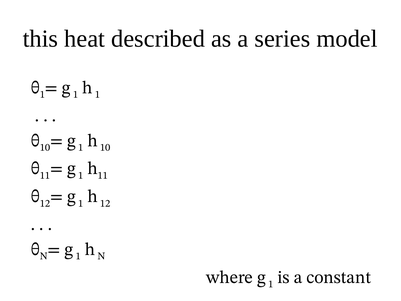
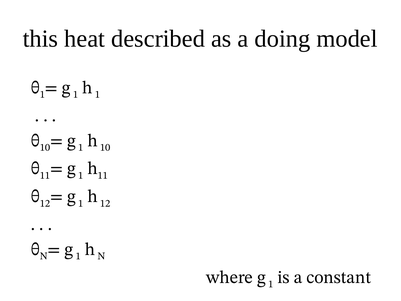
series: series -> doing
